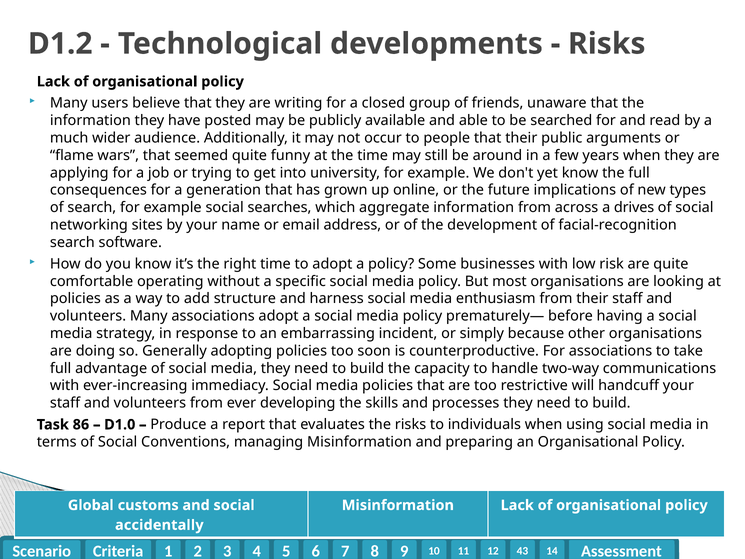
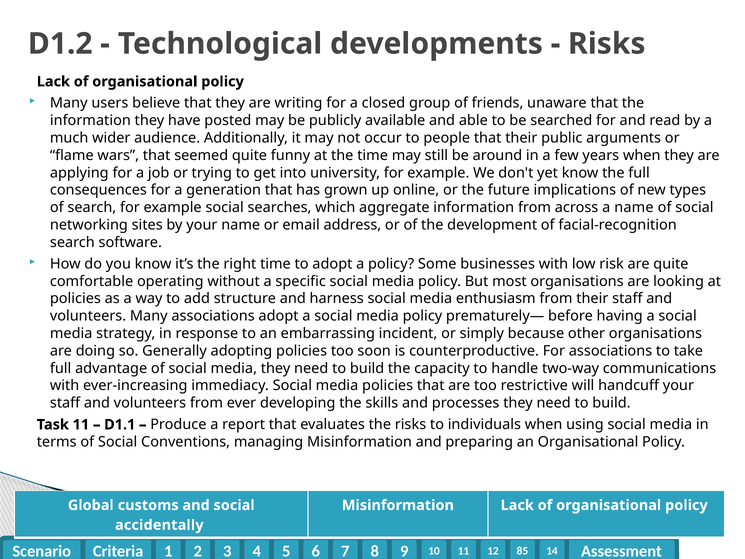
a drives: drives -> name
Task 86: 86 -> 11
D1.0: D1.0 -> D1.1
43: 43 -> 85
